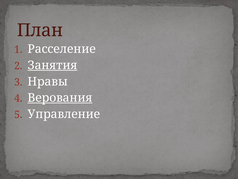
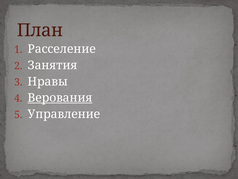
Занятия underline: present -> none
